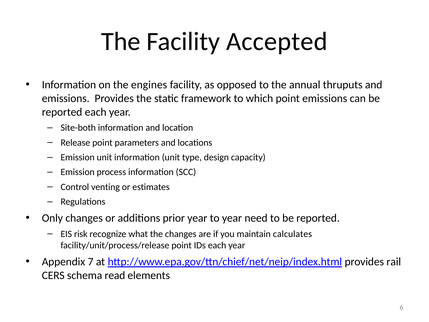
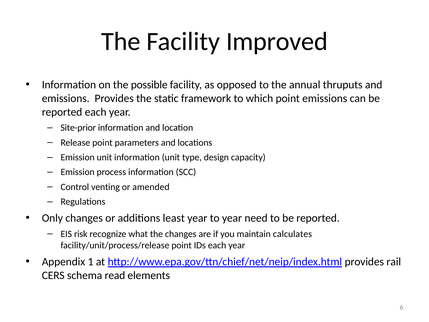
Accepted: Accepted -> Improved
engines: engines -> possible
Site-both: Site-both -> Site-prior
estimates: estimates -> amended
prior: prior -> least
7: 7 -> 1
